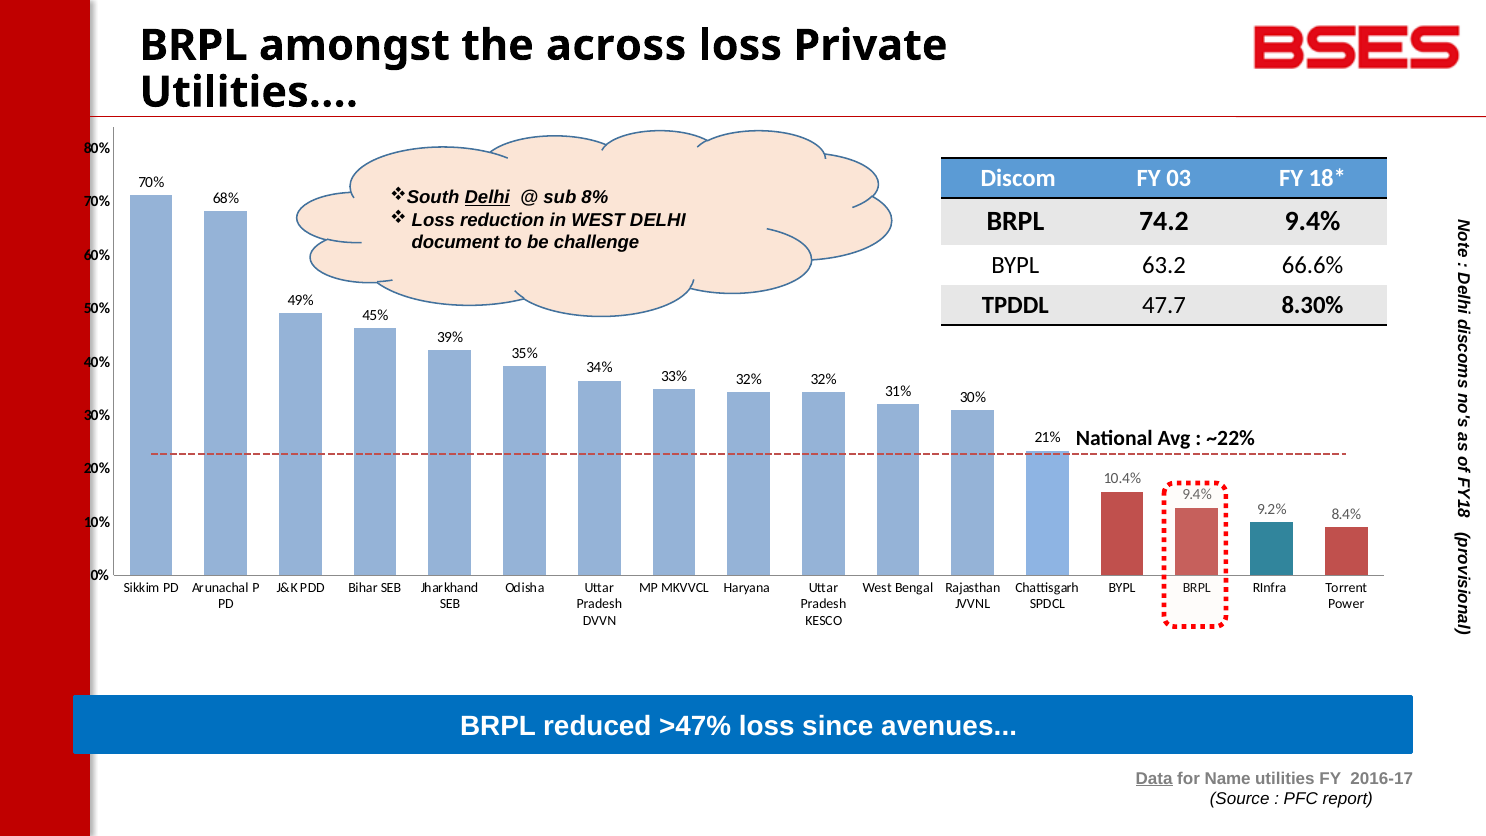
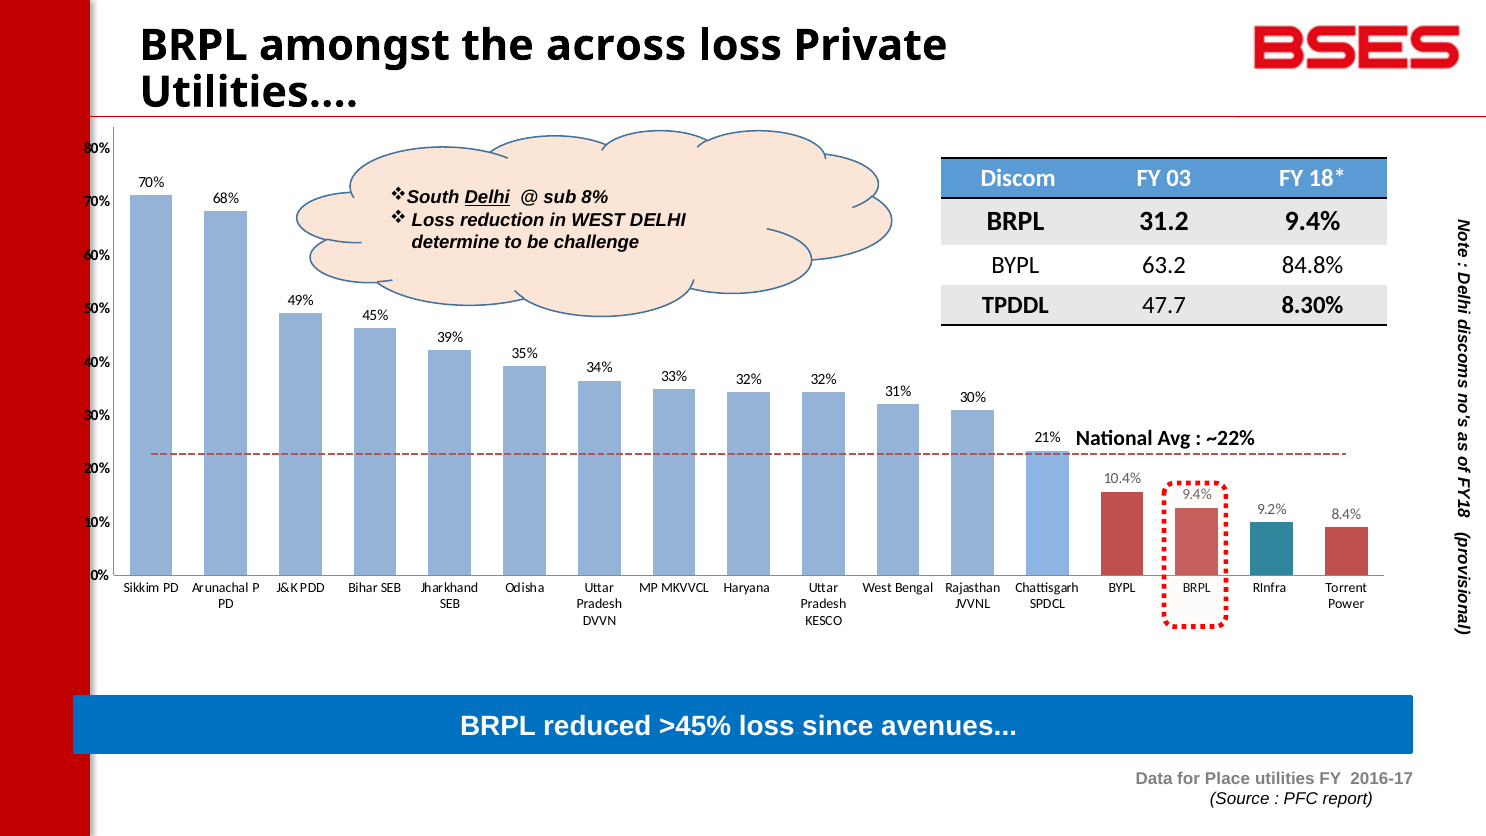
74.2: 74.2 -> 31.2
document: document -> determine
66.6%: 66.6% -> 84.8%
>47%: >47% -> >45%
Data underline: present -> none
Name: Name -> Place
